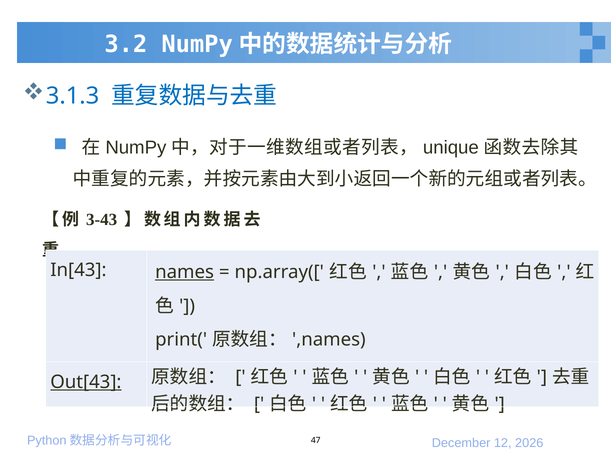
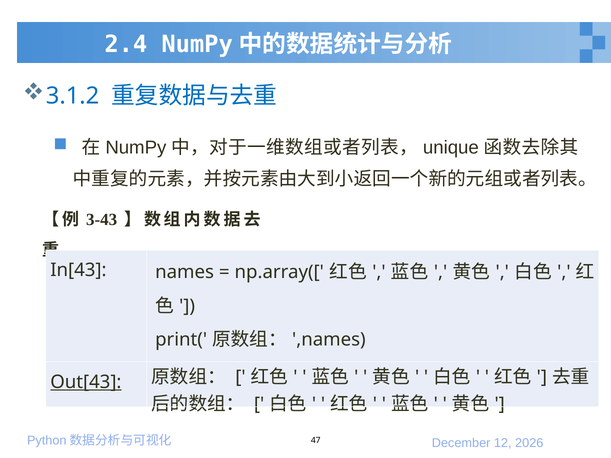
3.2: 3.2 -> 2.4
3.1.3: 3.1.3 -> 3.1.2
names underline: present -> none
